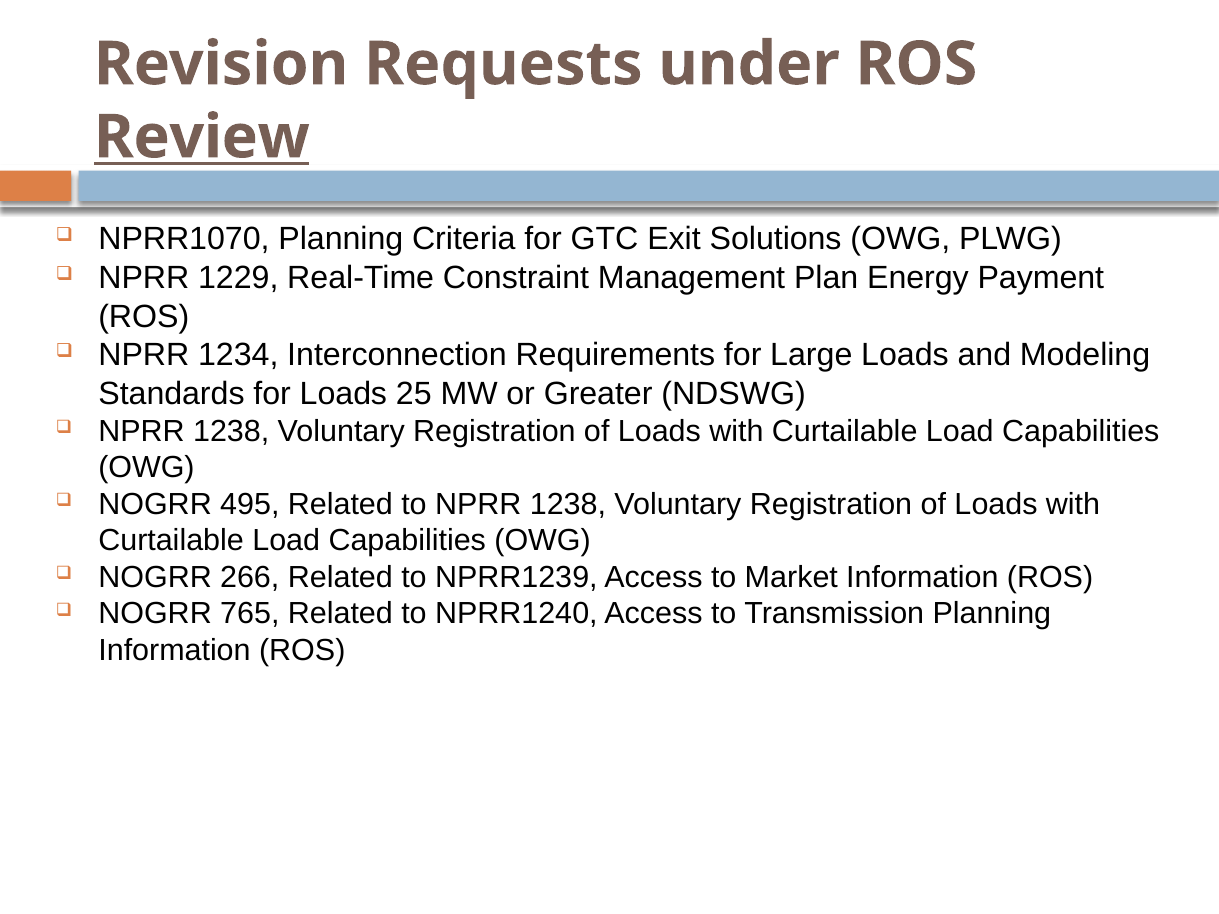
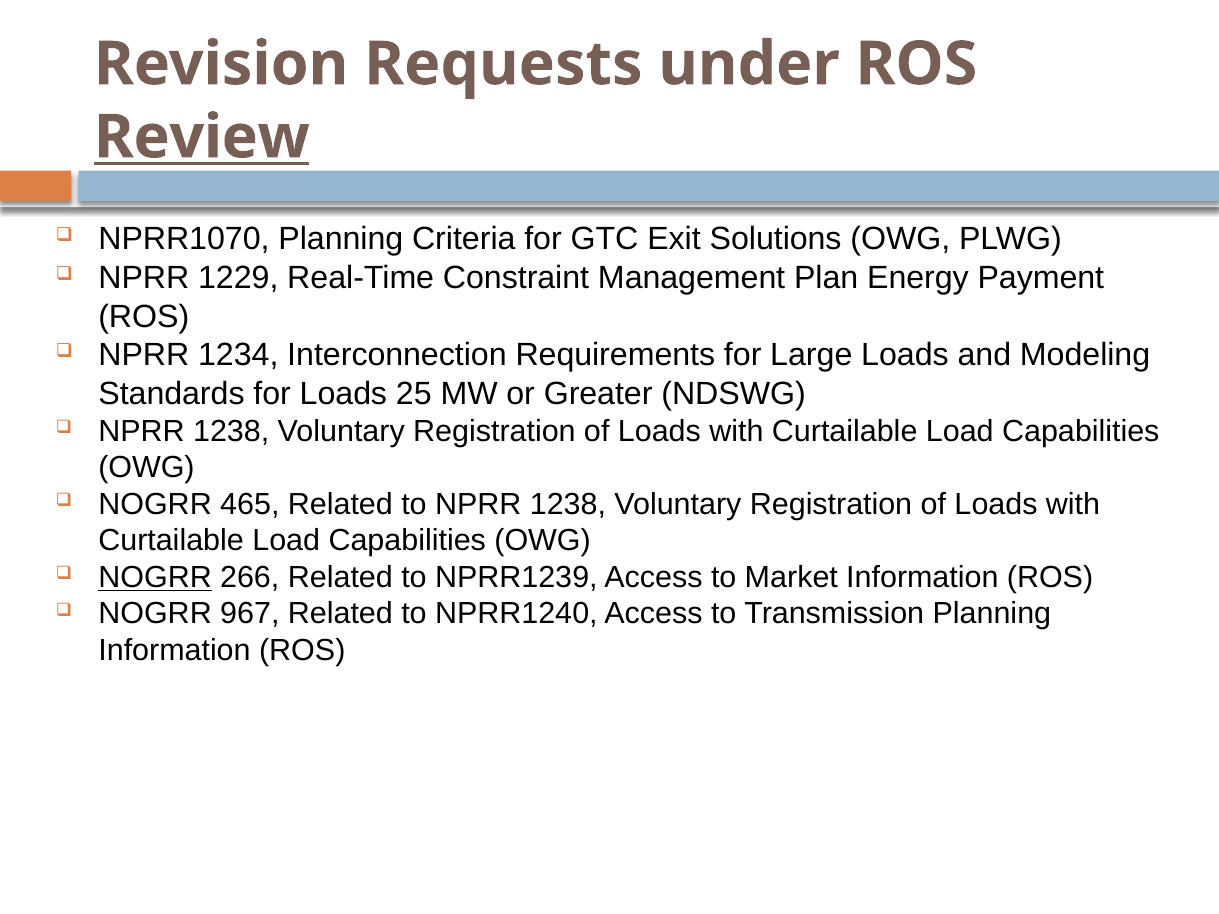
495: 495 -> 465
NOGRR at (155, 578) underline: none -> present
765: 765 -> 967
